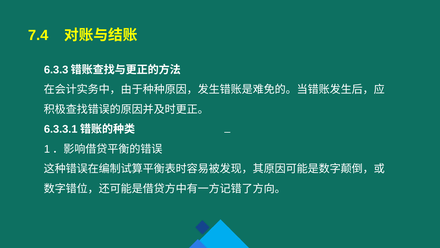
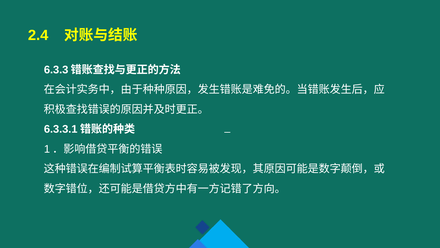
7.4: 7.4 -> 2.4
